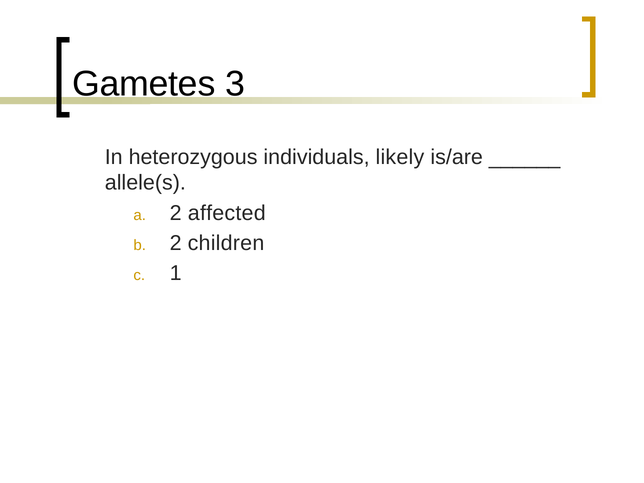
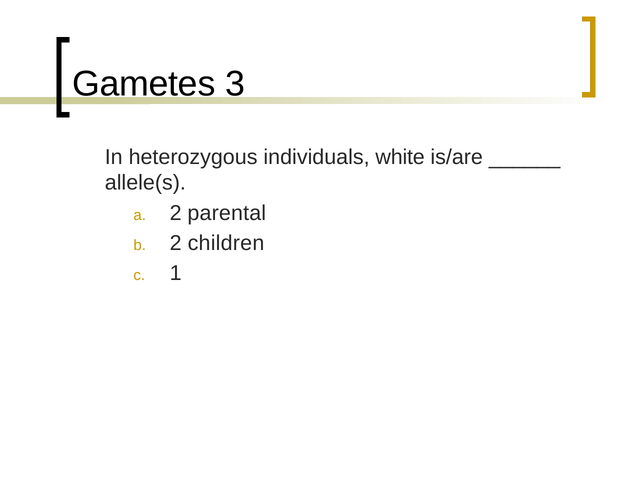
likely: likely -> white
affected: affected -> parental
